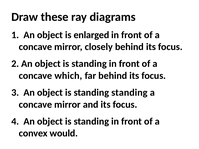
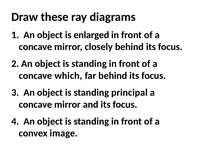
standing standing: standing -> principal
would: would -> image
